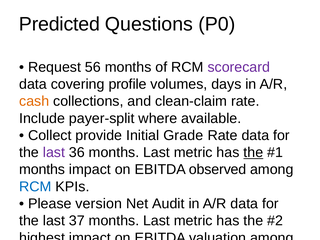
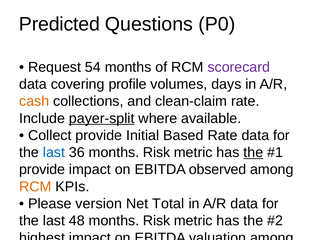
56: 56 -> 54
payer-split underline: none -> present
Grade: Grade -> Based
last at (54, 152) colour: purple -> blue
36 months Last: Last -> Risk
months at (42, 170): months -> provide
RCM at (35, 187) colour: blue -> orange
Audit: Audit -> Total
37: 37 -> 48
Last at (156, 221): Last -> Risk
